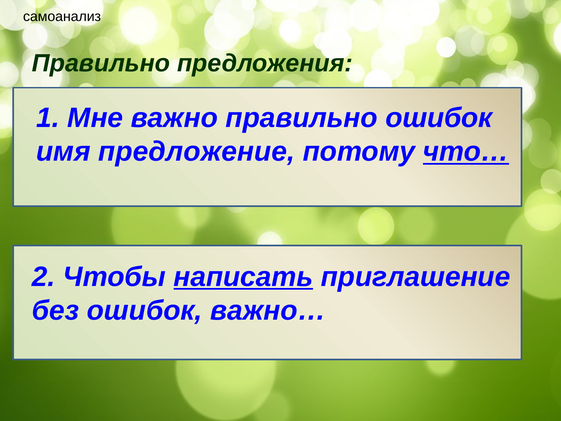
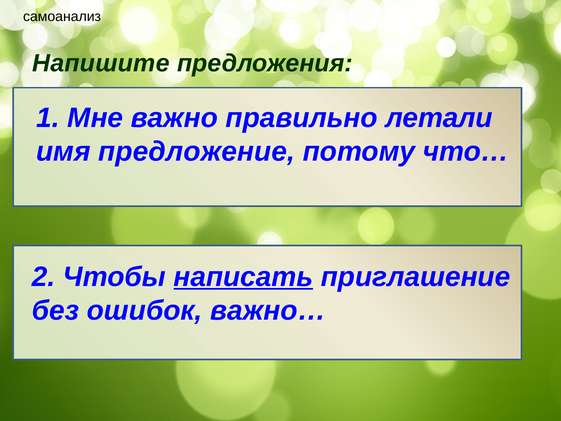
Правильно at (101, 63): Правильно -> Напишите
правильно ошибок: ошибок -> летали
что… underline: present -> none
